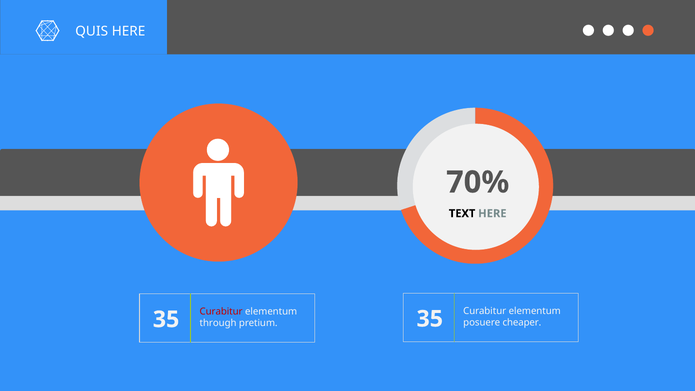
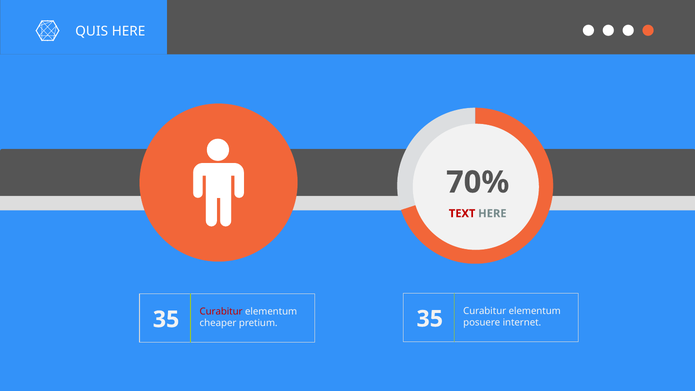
TEXT colour: black -> red
cheaper: cheaper -> internet
through: through -> cheaper
